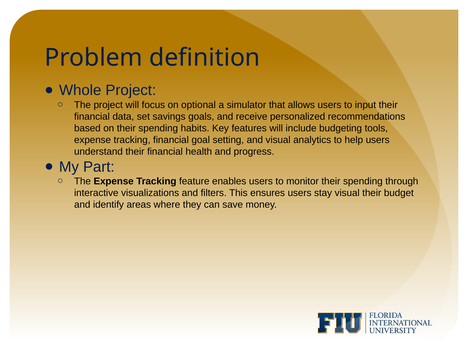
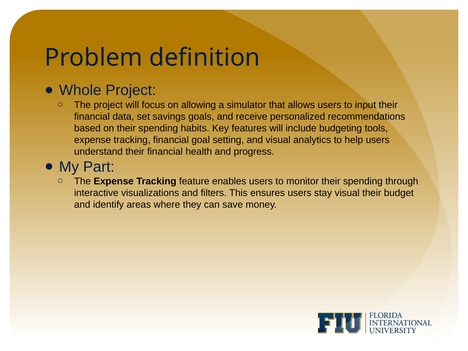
optional: optional -> allowing
